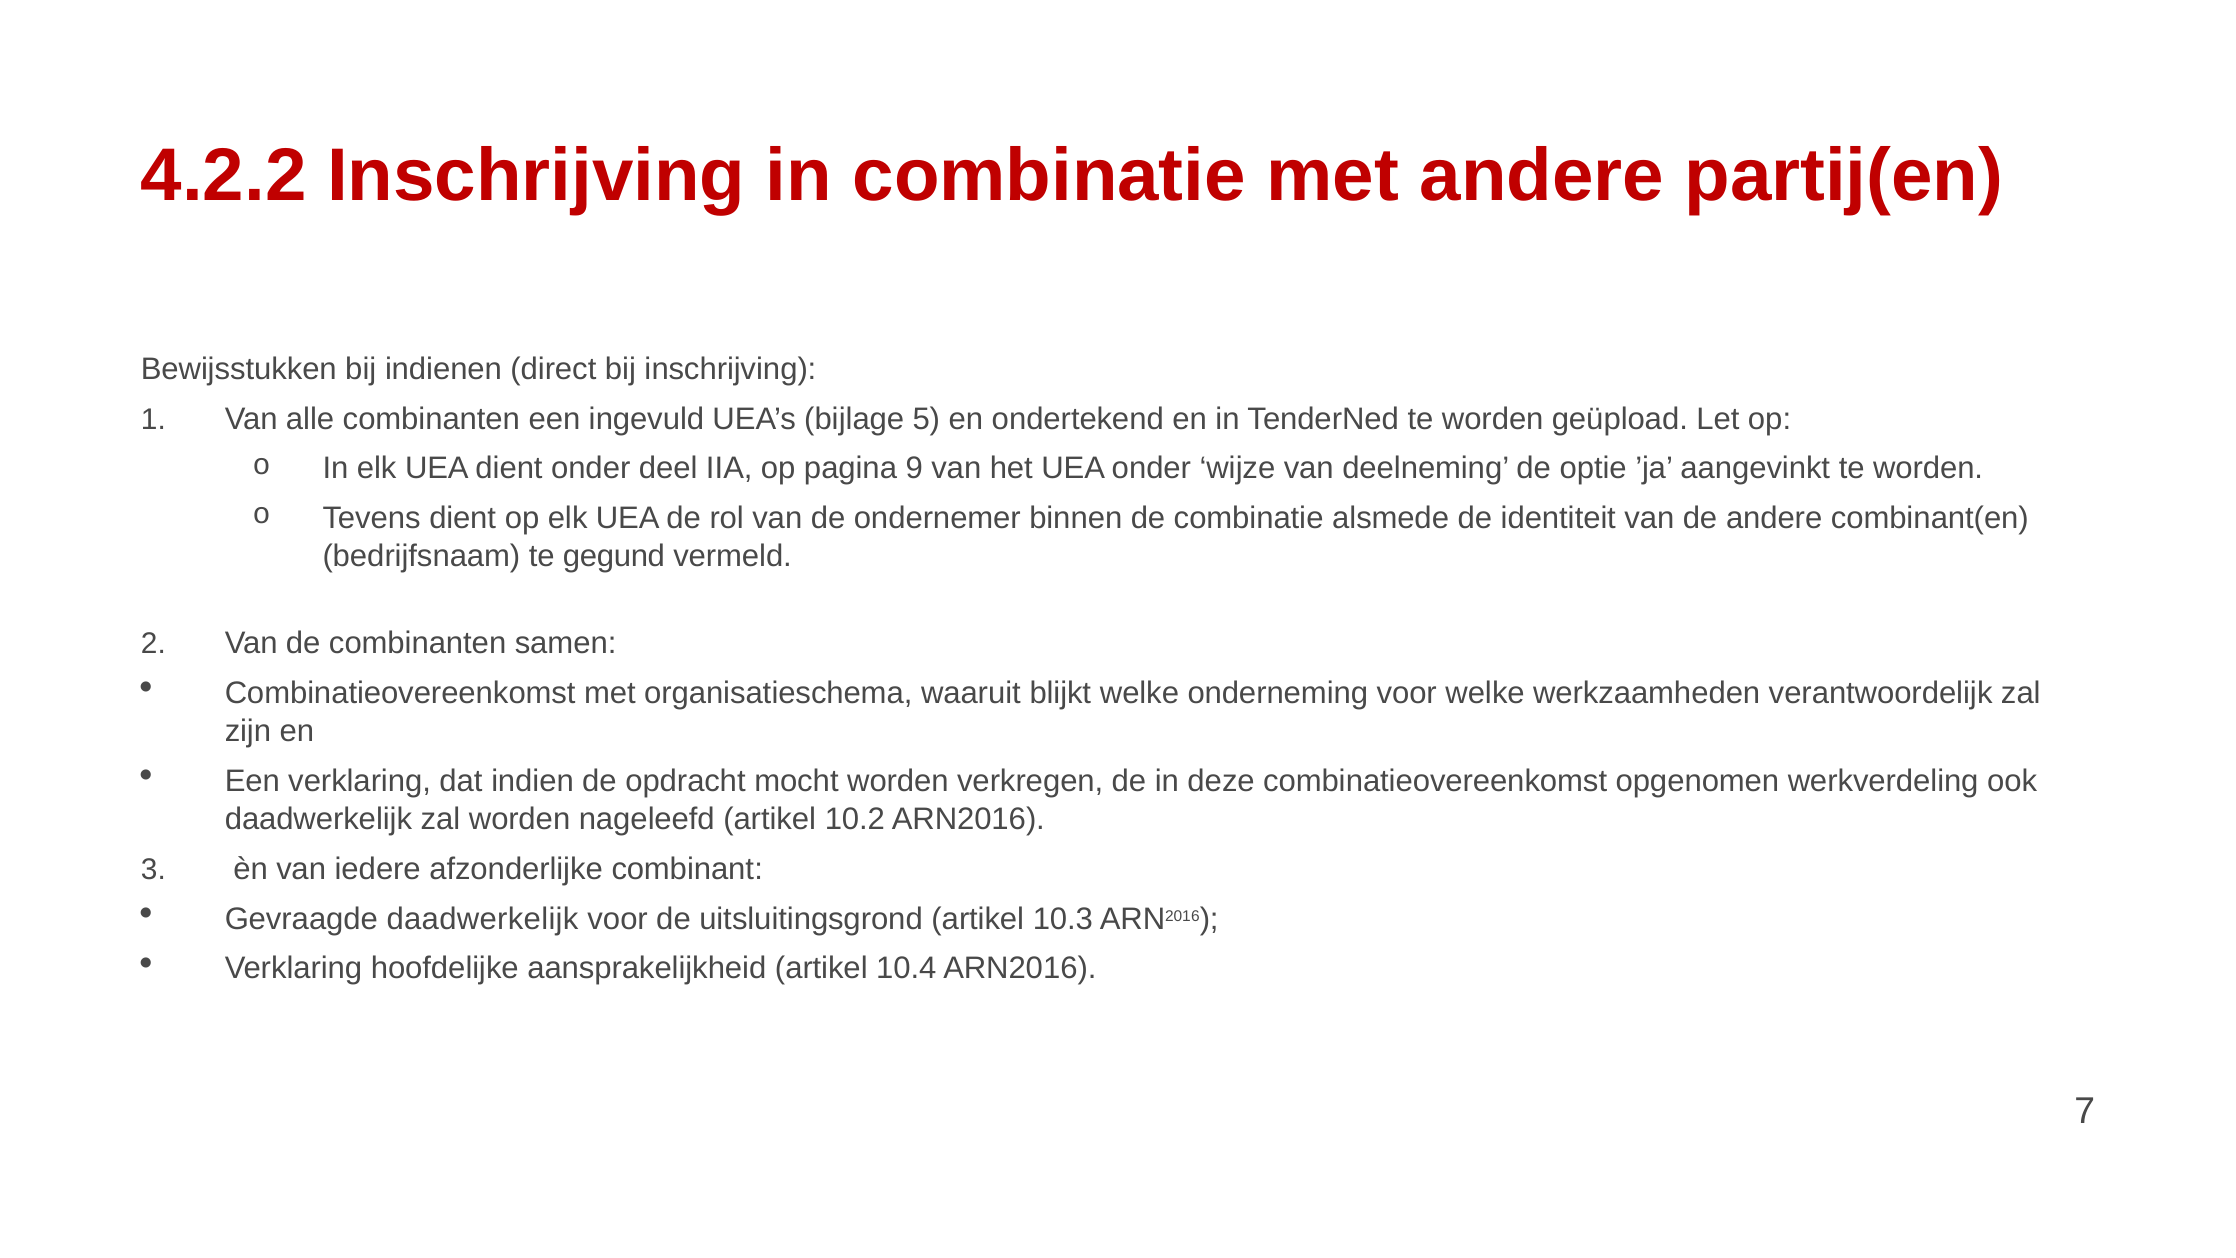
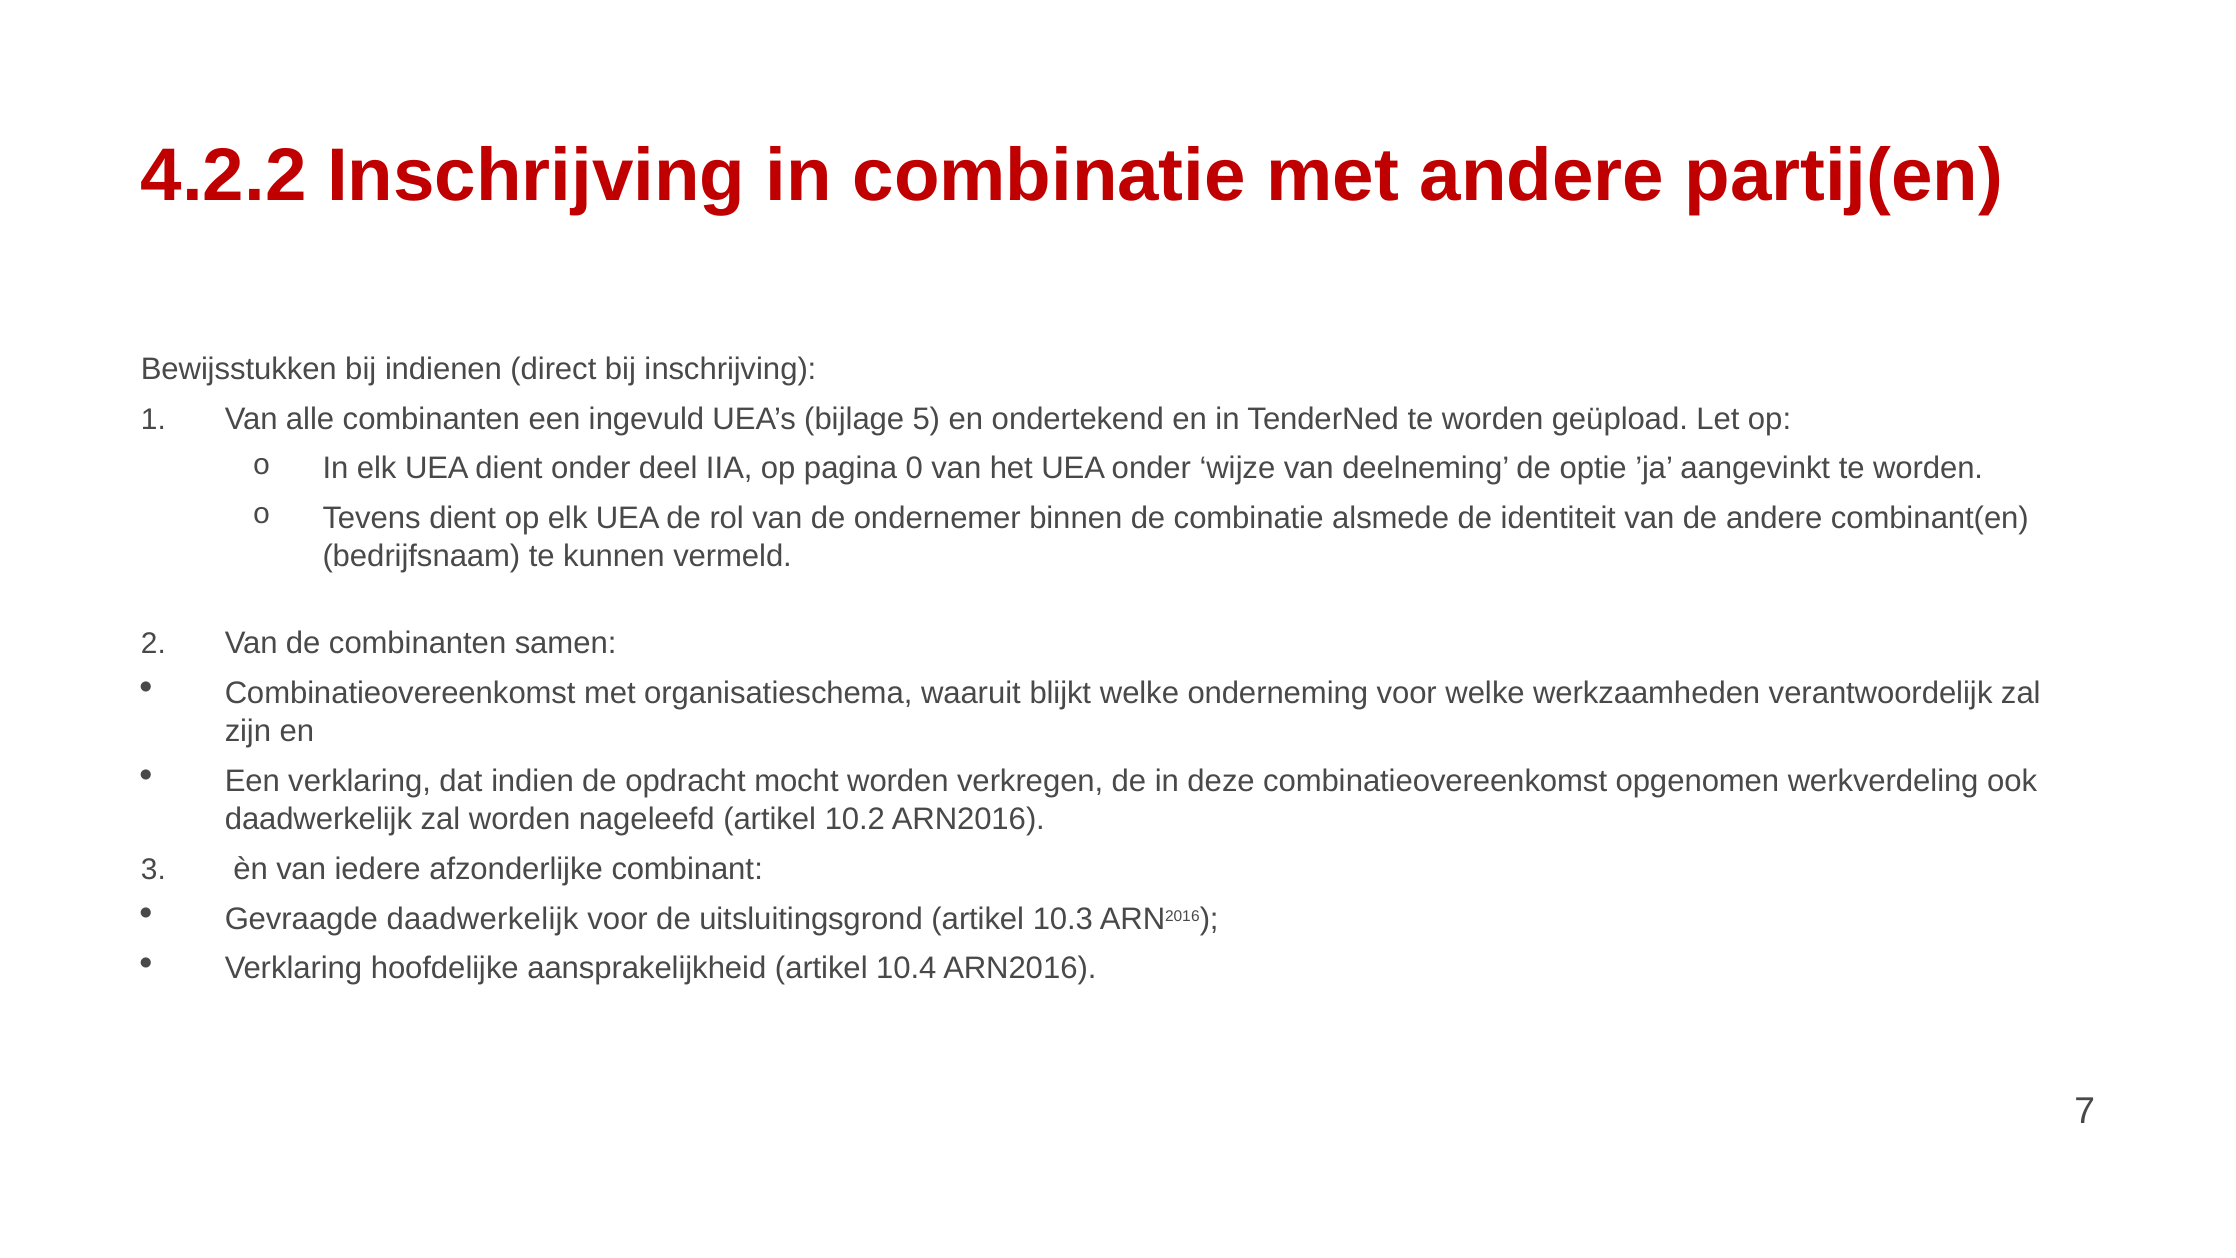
9: 9 -> 0
gegund: gegund -> kunnen
